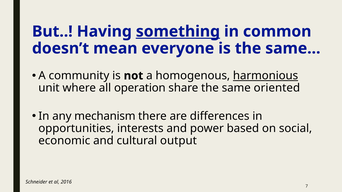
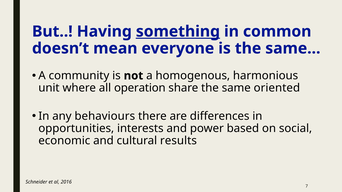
harmonious underline: present -> none
mechanism: mechanism -> behaviours
output: output -> results
